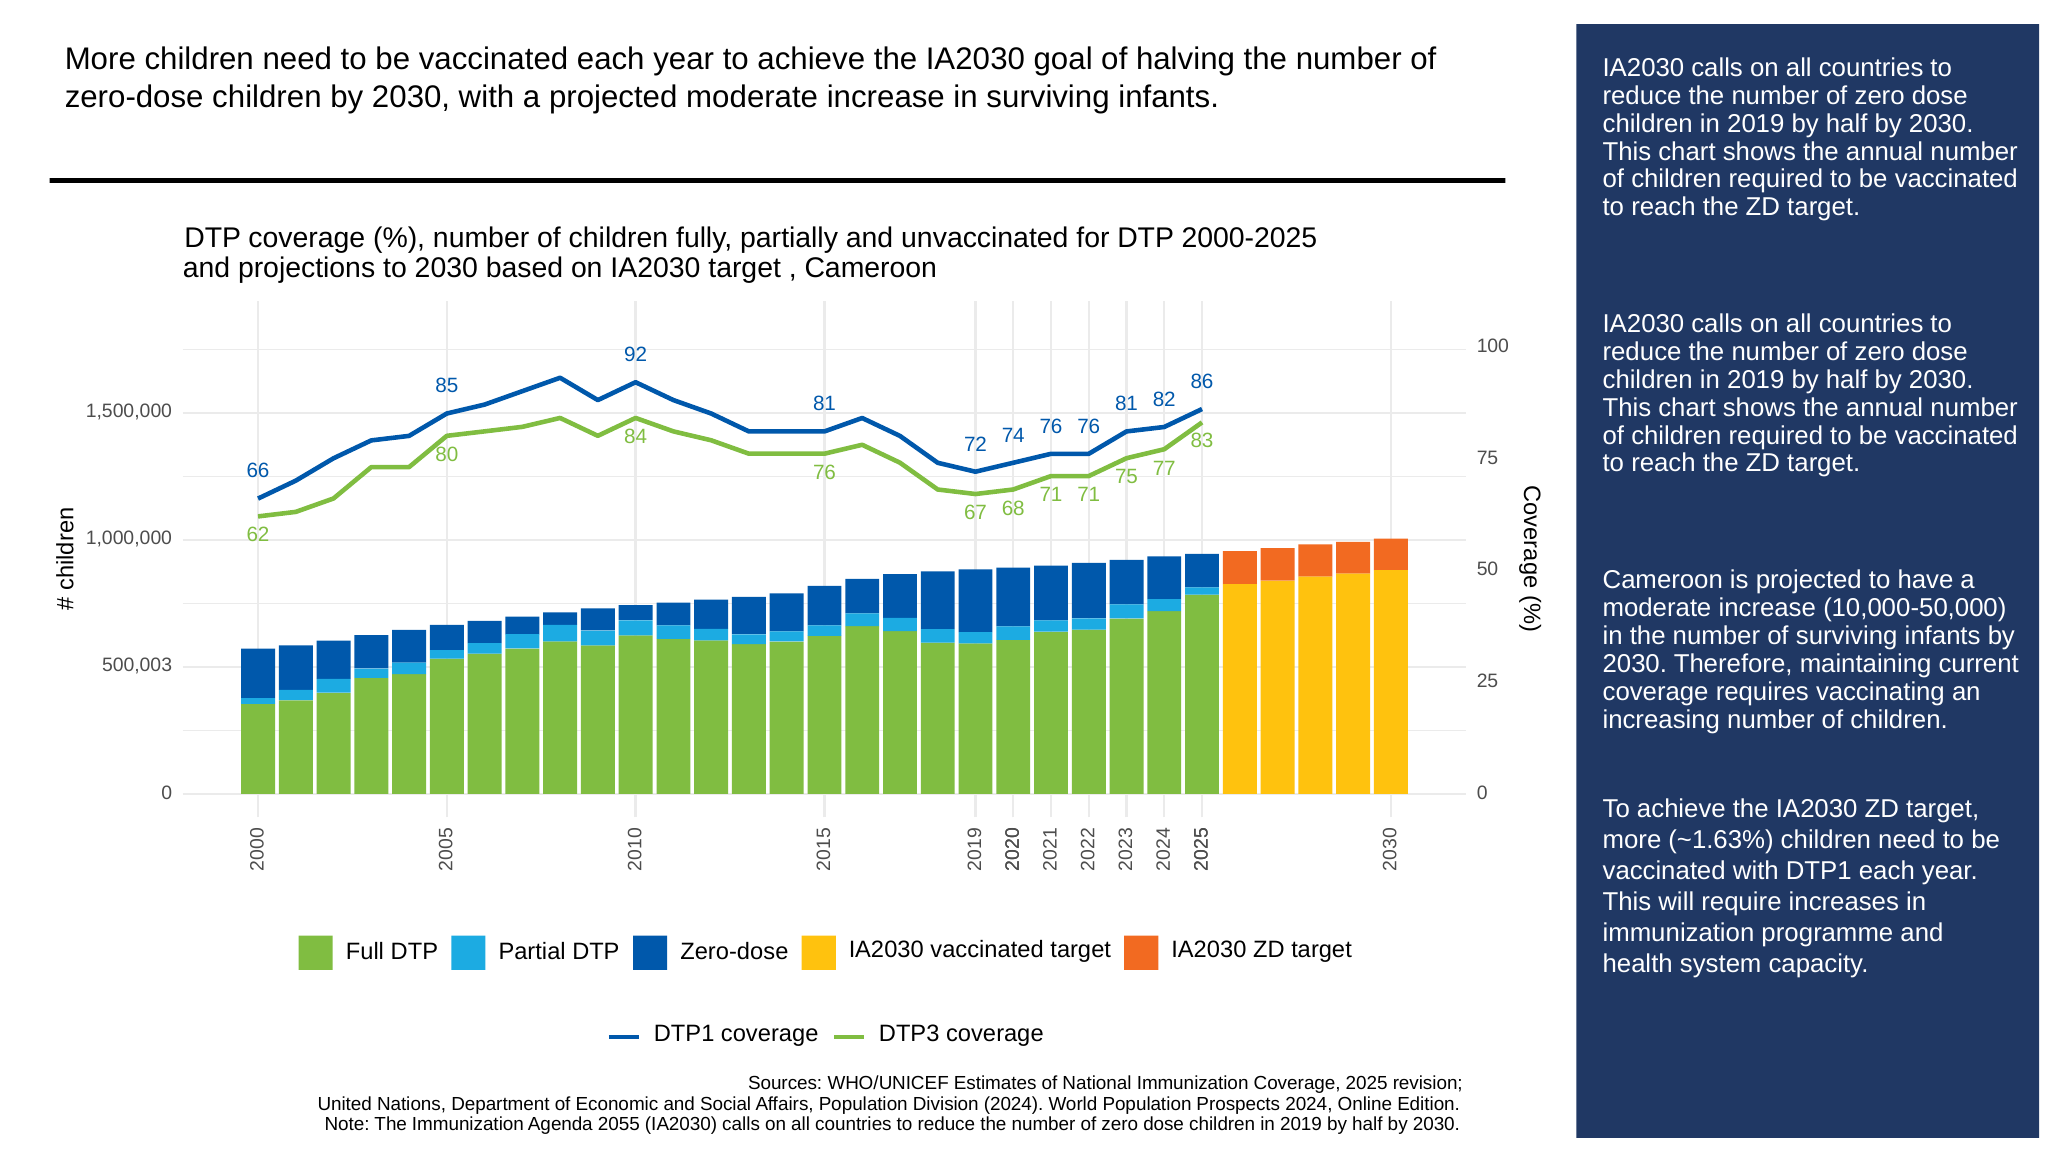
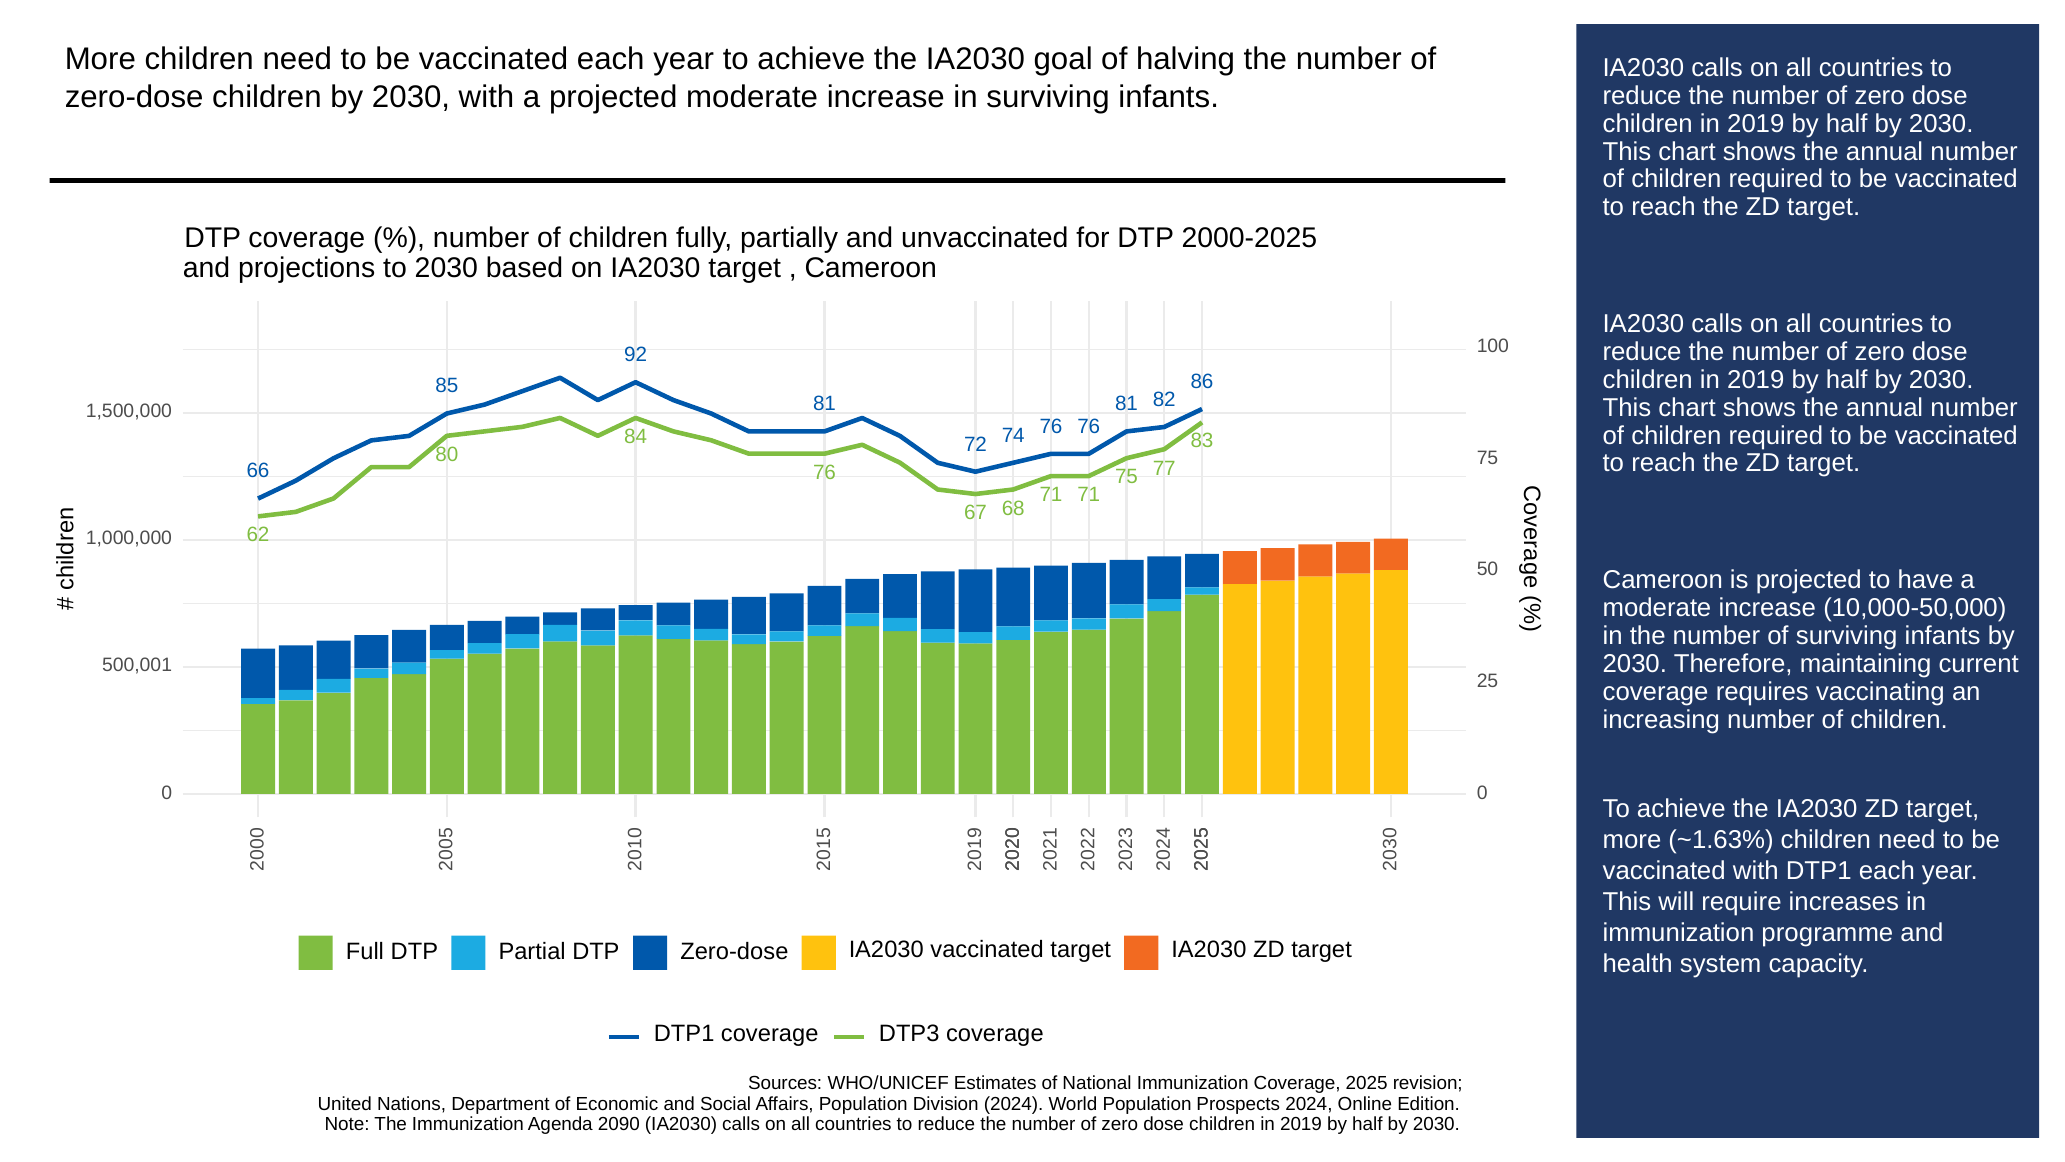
500,003: 500,003 -> 500,001
2055: 2055 -> 2090
